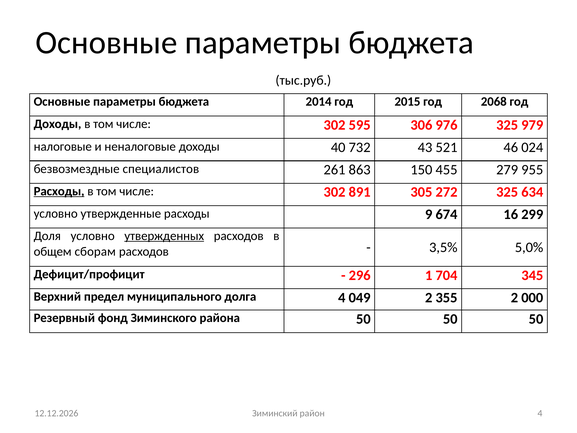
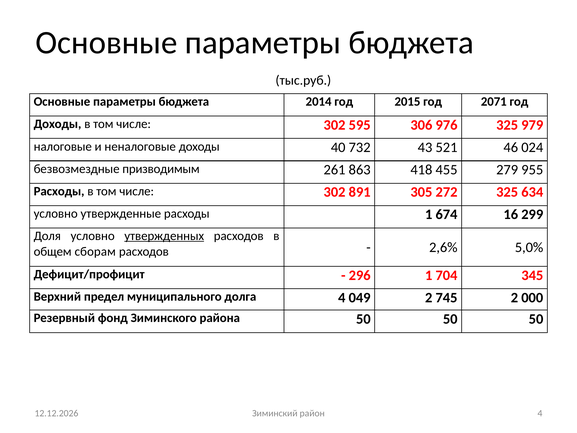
2068: 2068 -> 2071
специалистов: специалистов -> призводимым
150: 150 -> 418
Расходы at (59, 191) underline: present -> none
расходы 9: 9 -> 1
3,5%: 3,5% -> 2,6%
355: 355 -> 745
